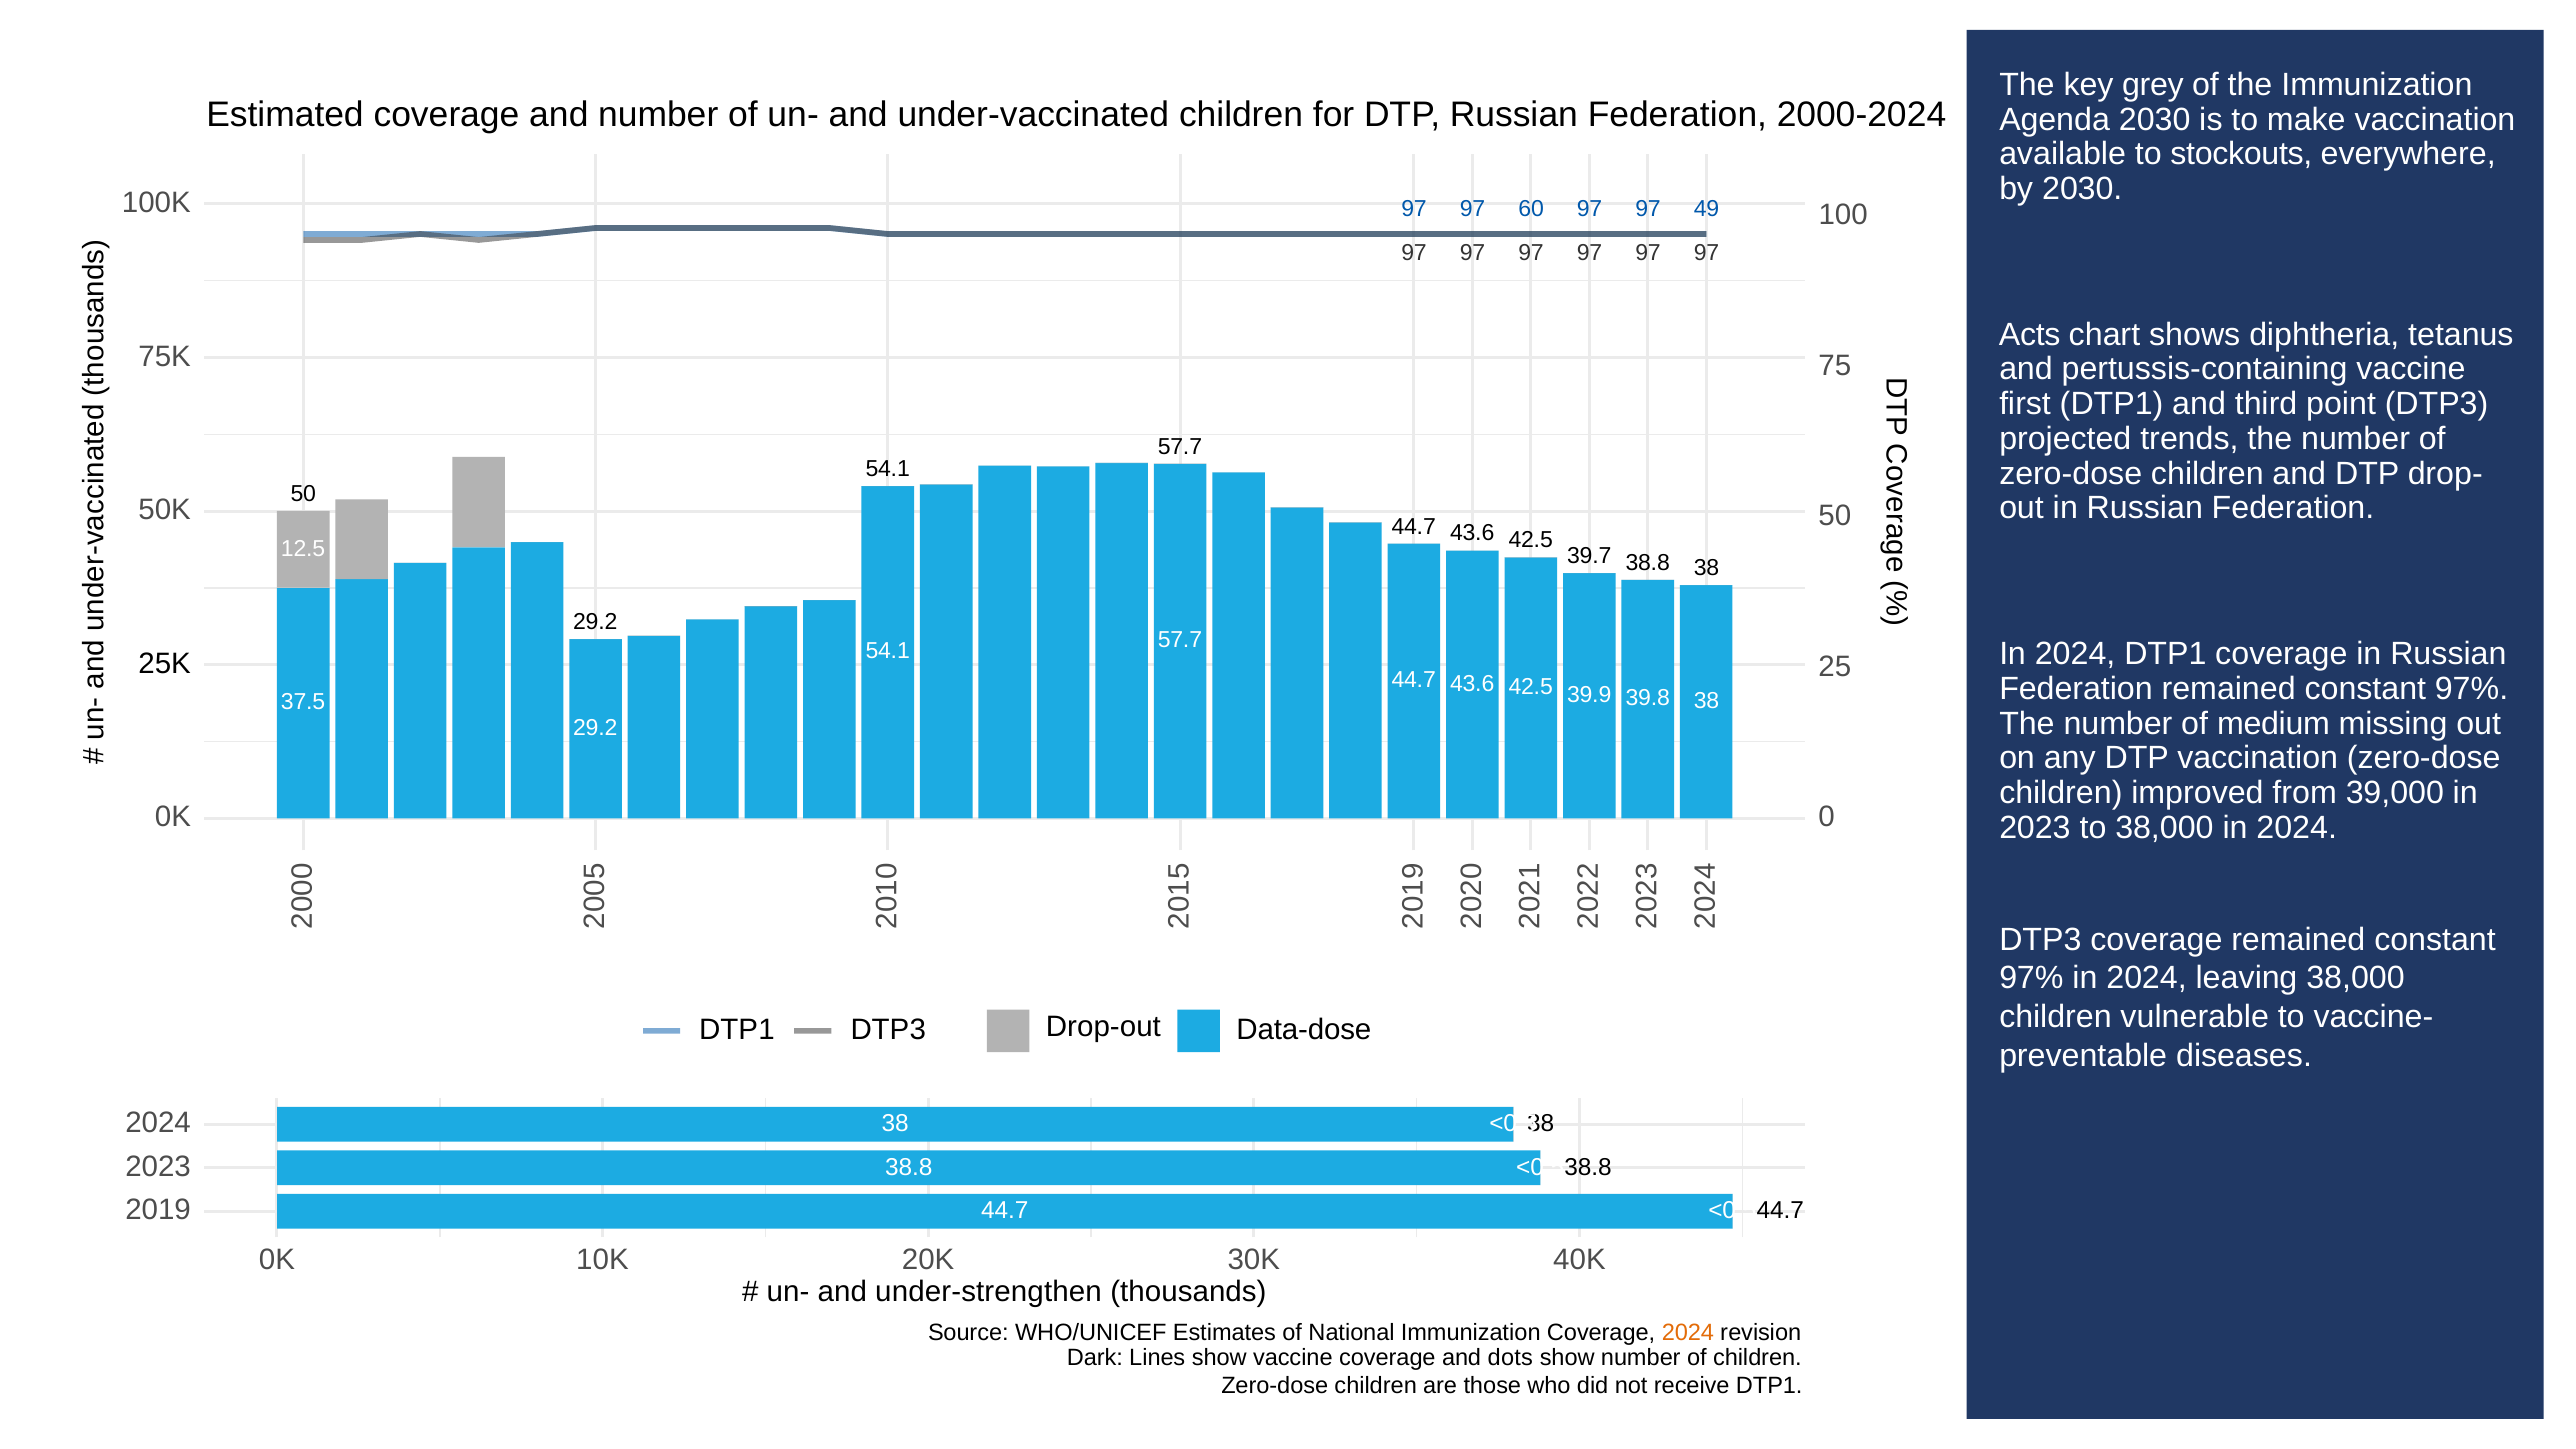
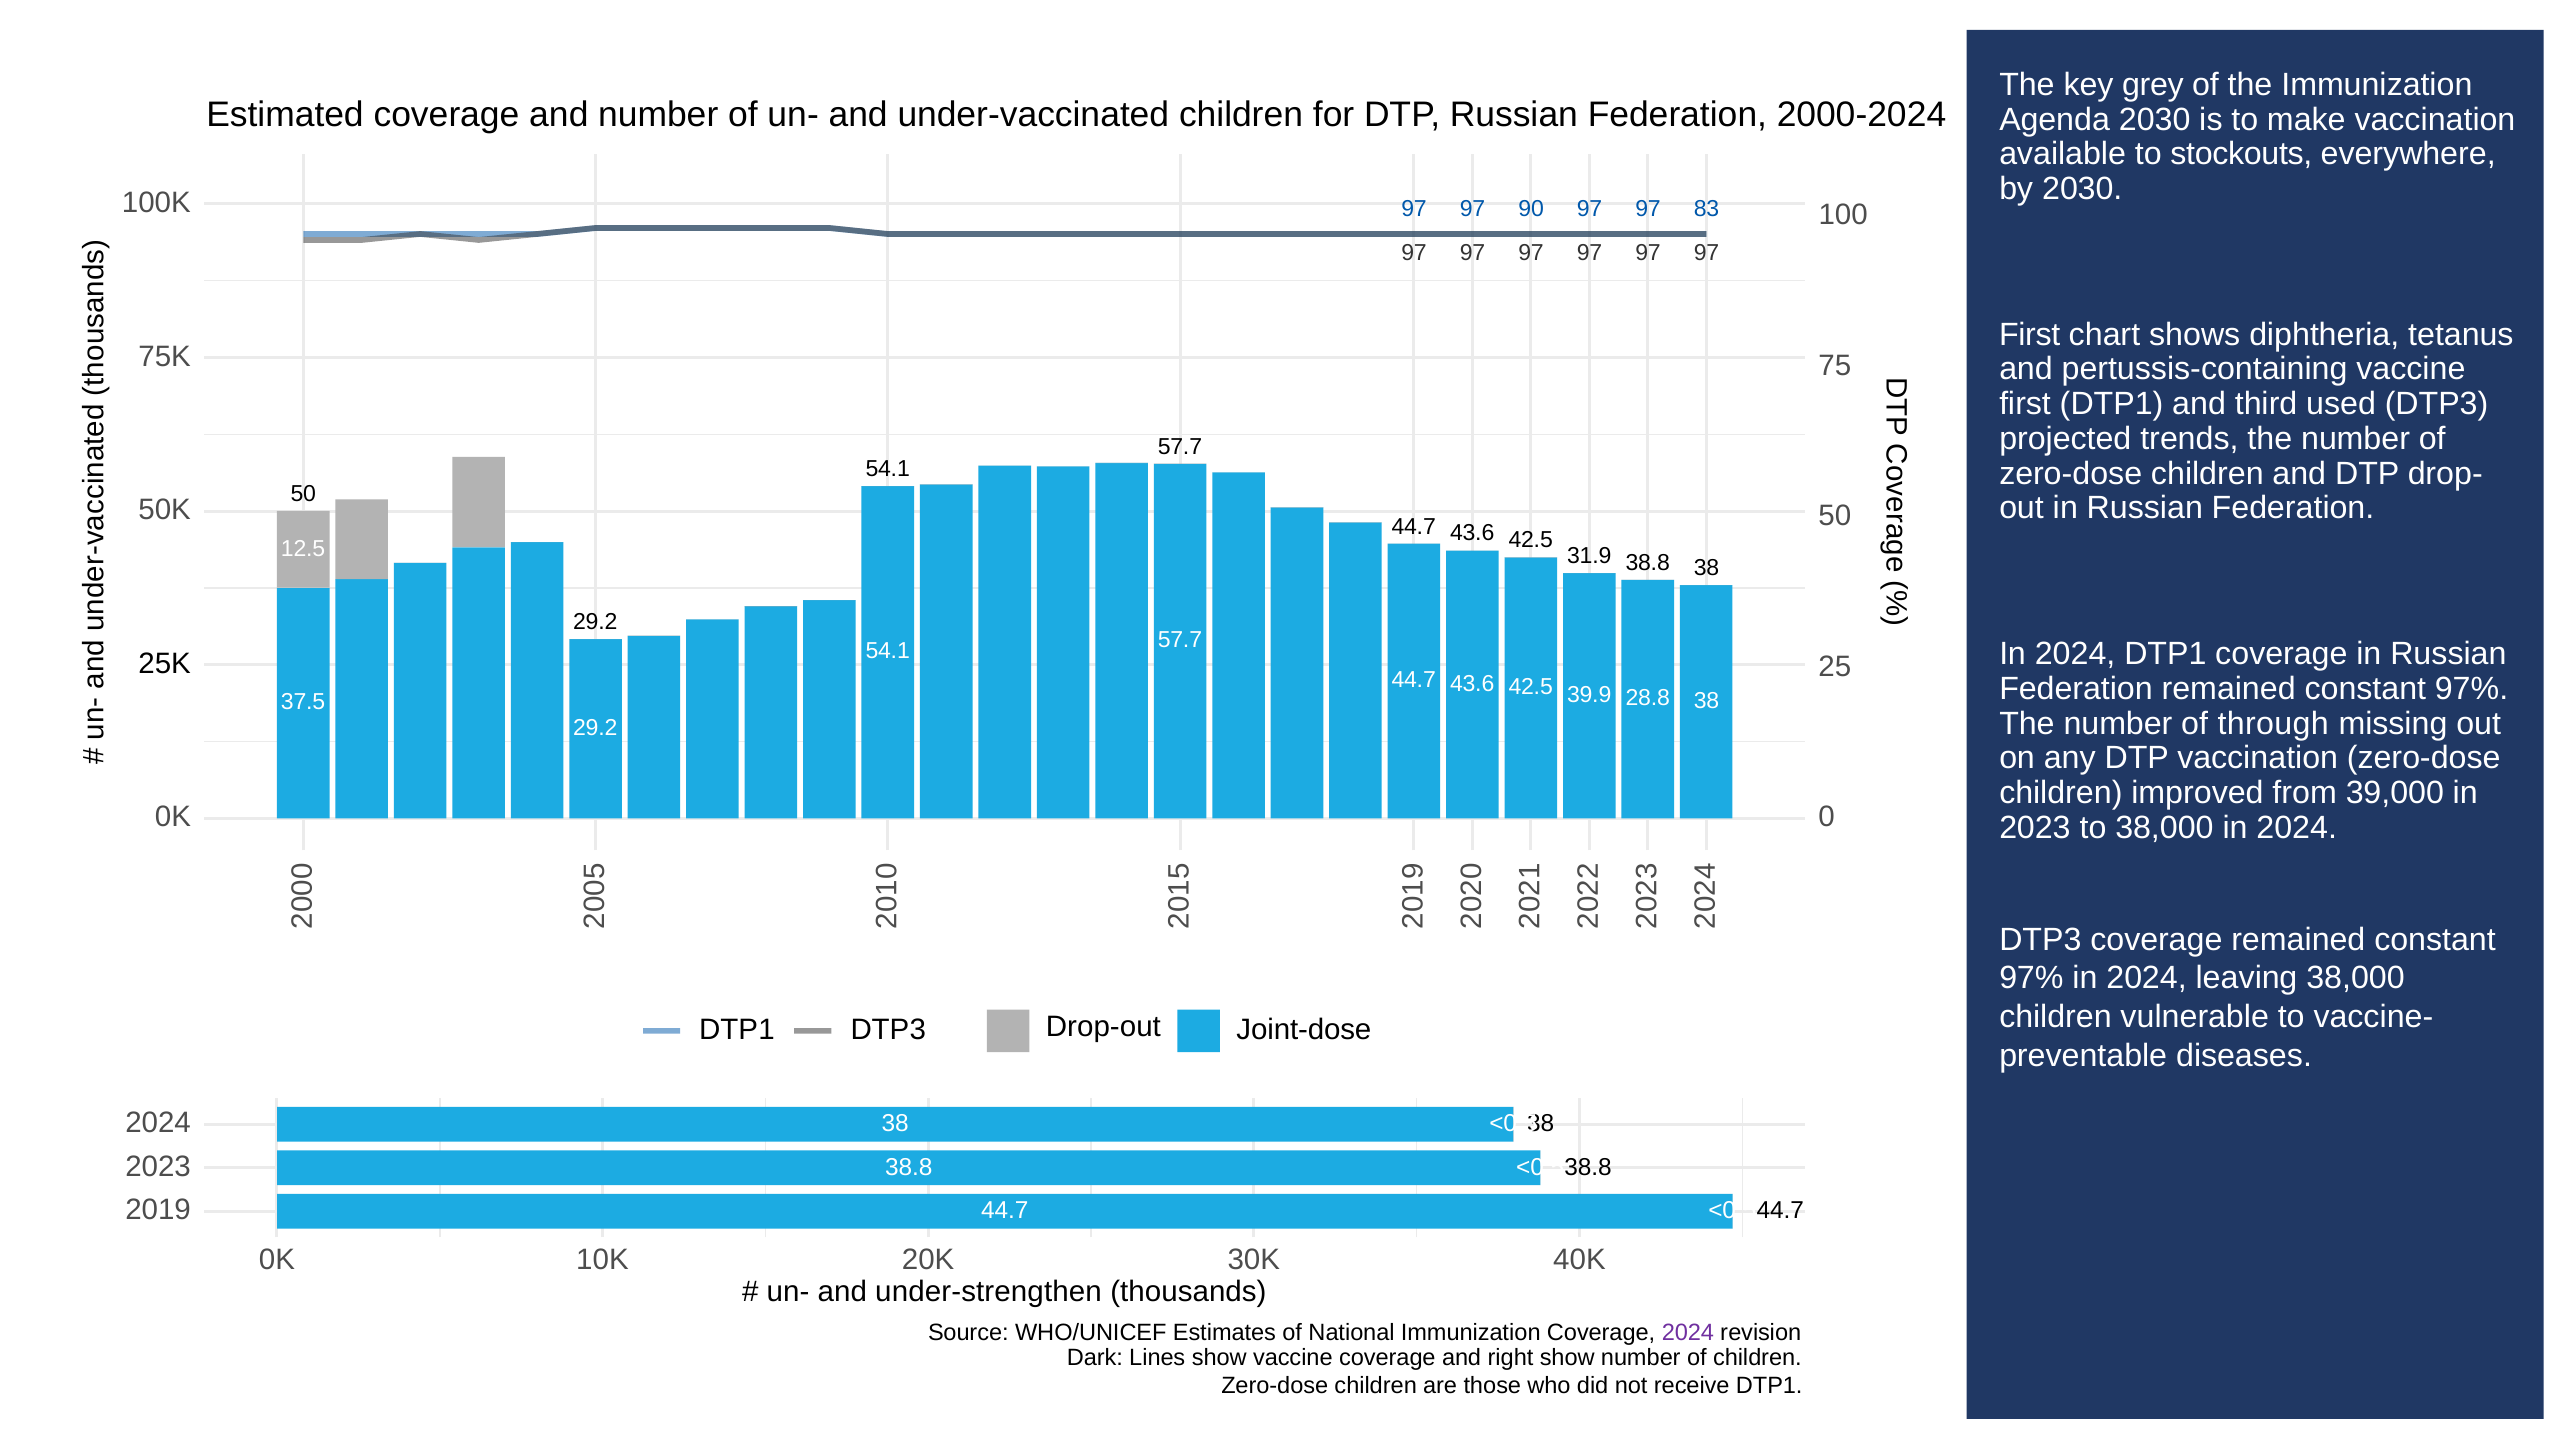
60: 60 -> 90
49: 49 -> 83
Acts at (2030, 335): Acts -> First
point: point -> used
39.7: 39.7 -> 31.9
39.8: 39.8 -> 28.8
medium: medium -> through
Data-dose: Data-dose -> Joint-dose
2024 at (1688, 1332) colour: orange -> purple
dots: dots -> right
